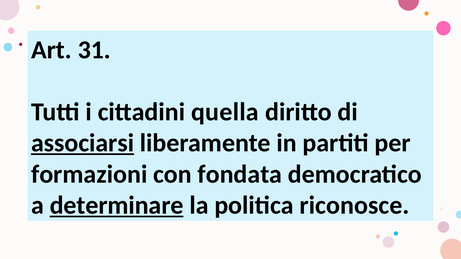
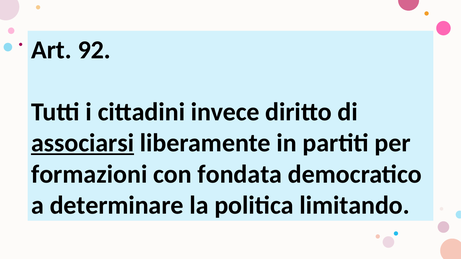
31: 31 -> 92
quella: quella -> invece
determinare underline: present -> none
riconosce: riconosce -> limitando
